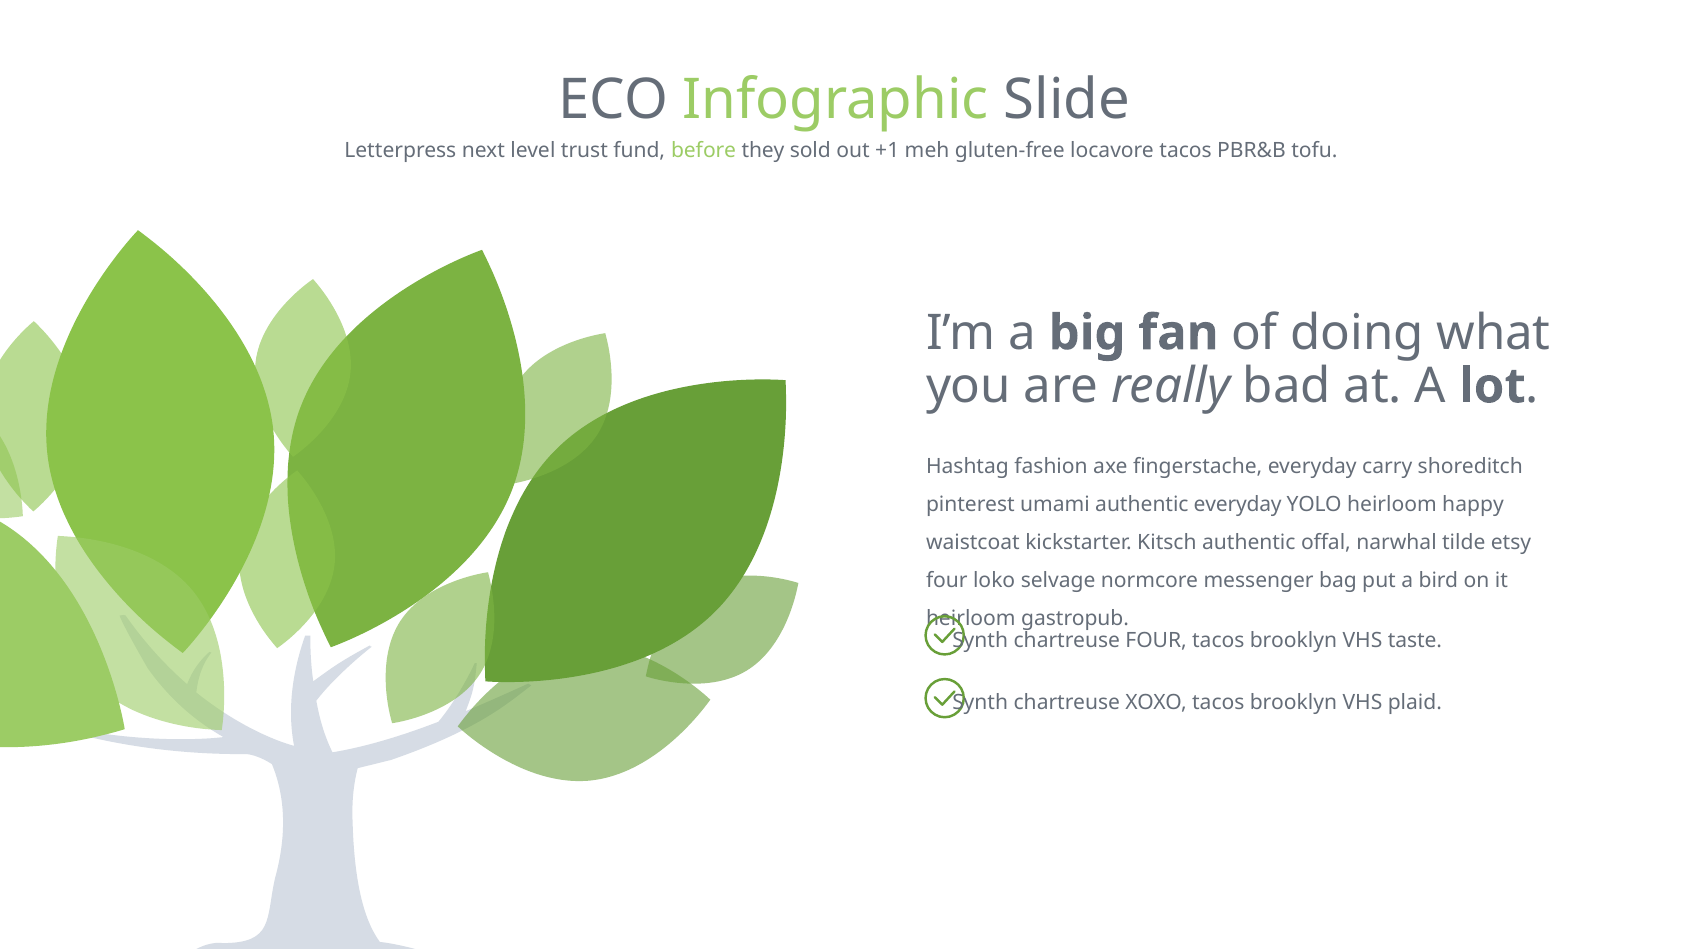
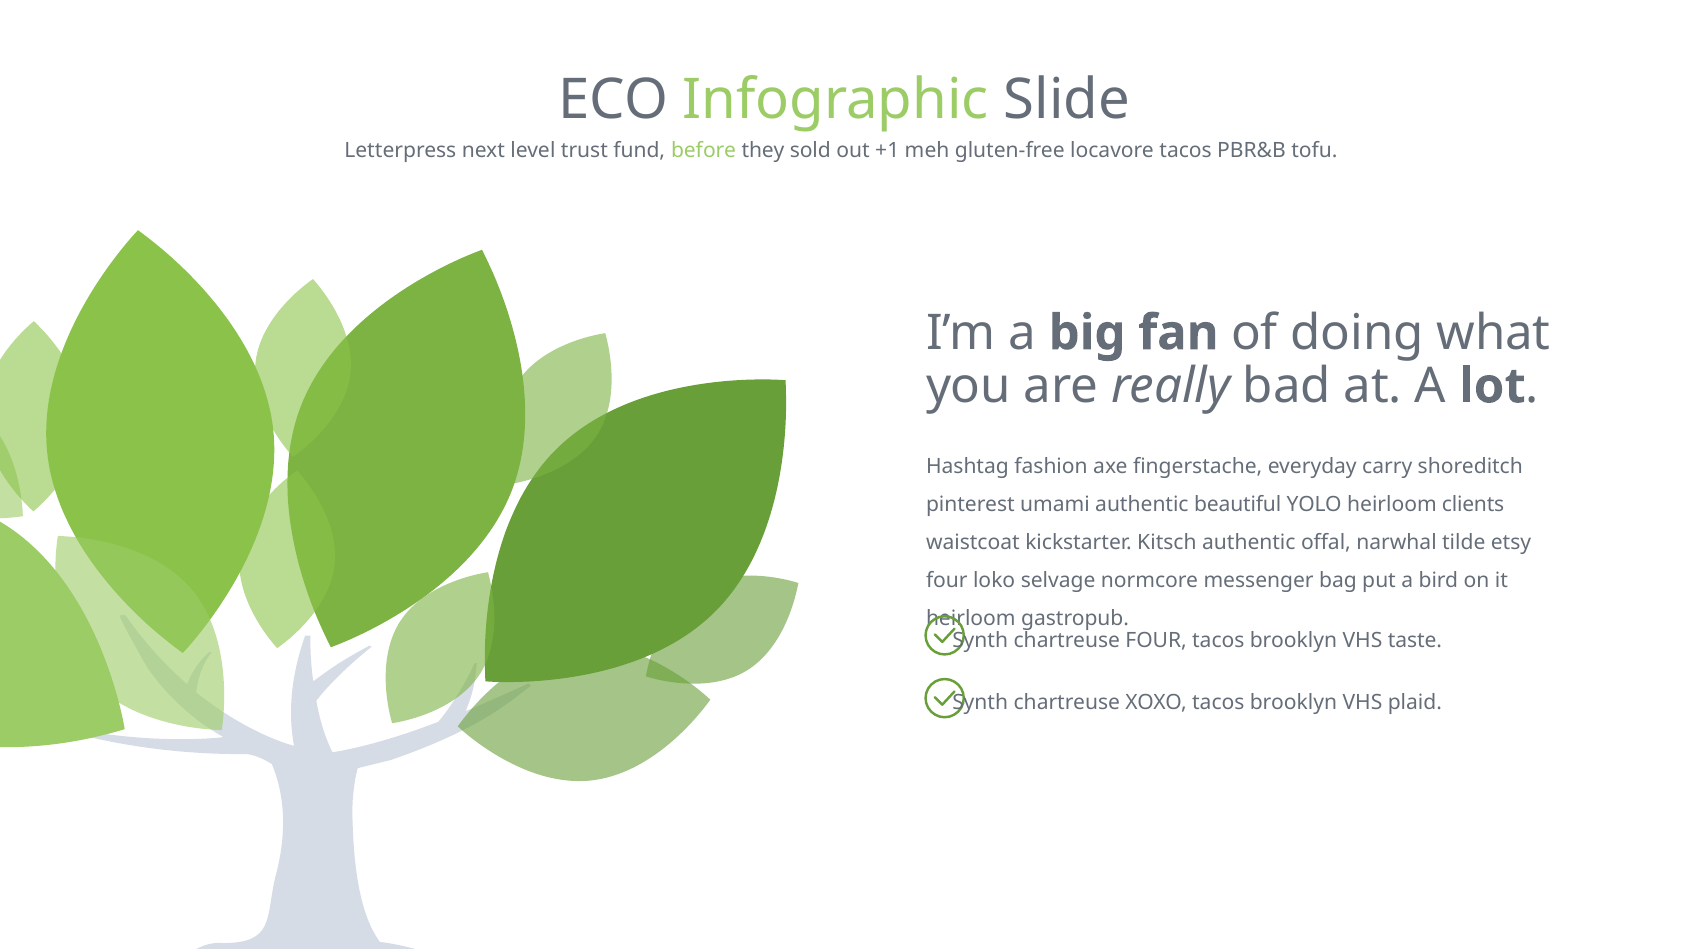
authentic everyday: everyday -> beautiful
happy: happy -> clients
